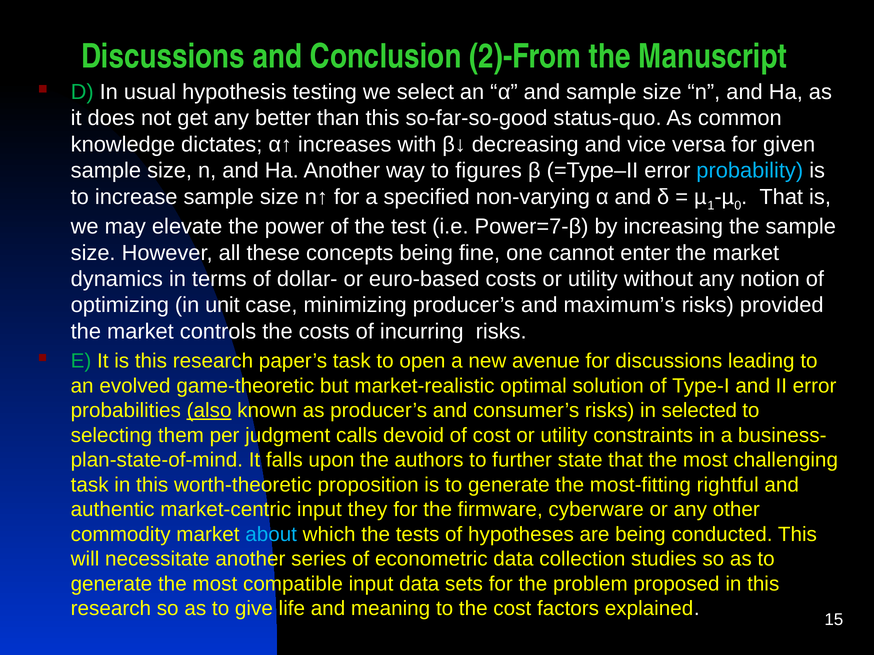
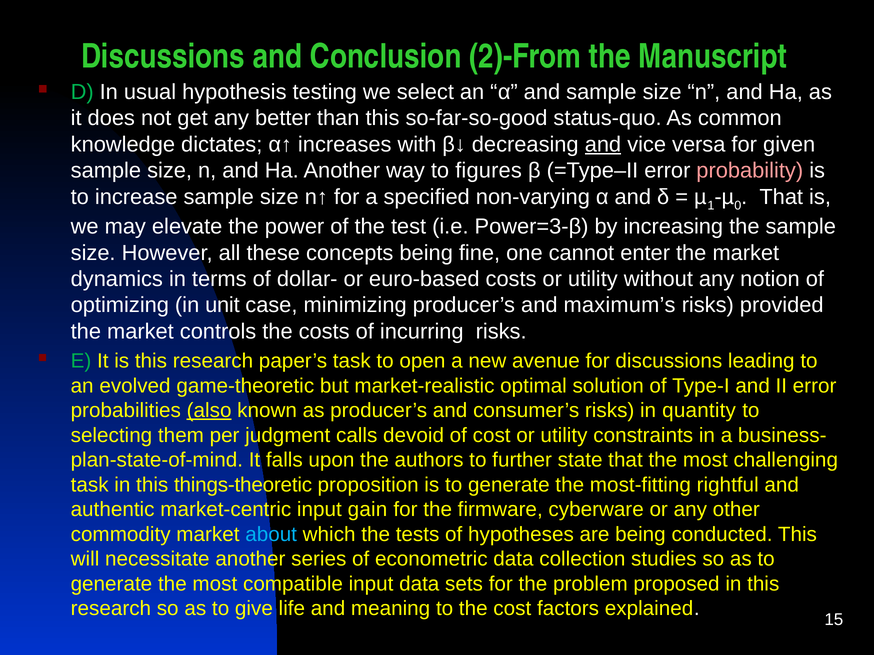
and at (603, 145) underline: none -> present
probability colour: light blue -> pink
Power=7-β: Power=7-β -> Power=3-β
selected: selected -> quantity
worth-theoretic: worth-theoretic -> things-theoretic
they: they -> gain
